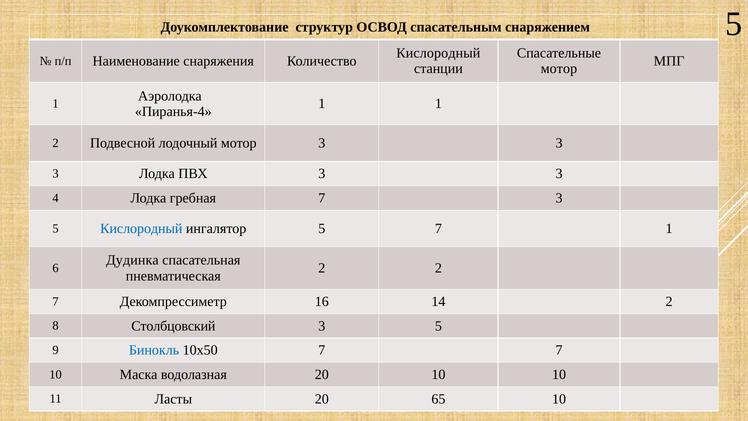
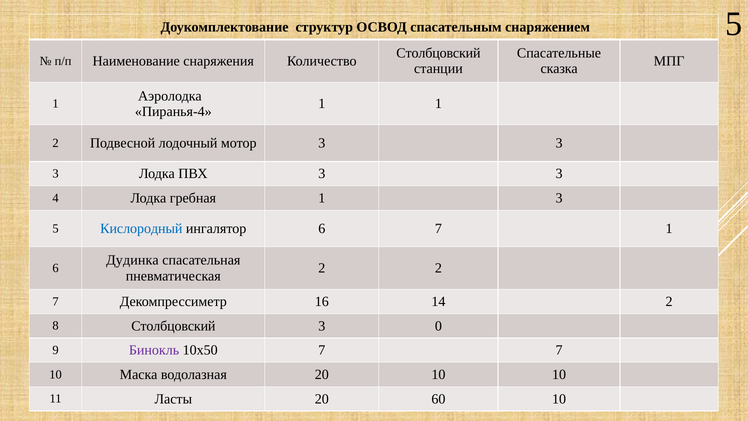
Кислородный at (438, 53): Кислородный -> Столбцовский
мотор at (559, 69): мотор -> сказка
гребная 7: 7 -> 1
ингалятор 5: 5 -> 6
5 at (438, 326): 5 -> 0
Бинокль colour: blue -> purple
65: 65 -> 60
